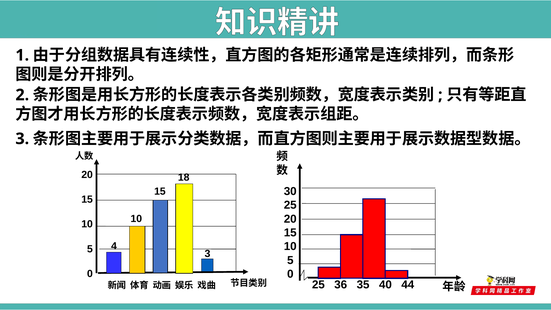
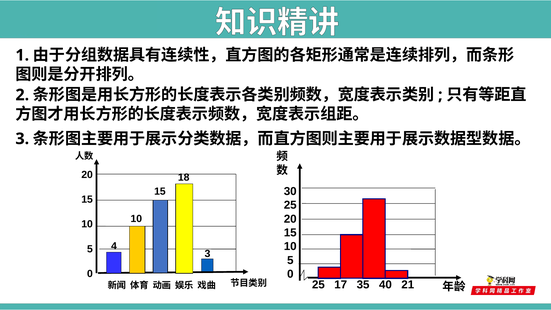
36: 36 -> 17
44: 44 -> 21
